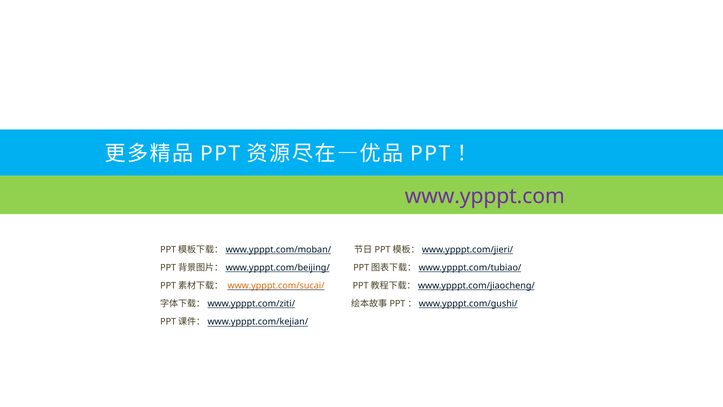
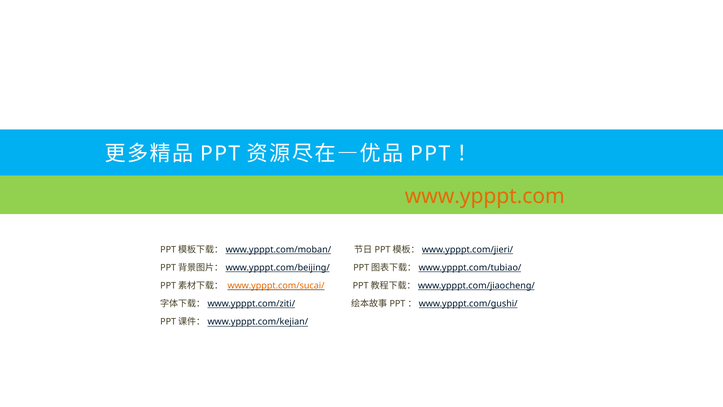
www.ypppt.com colour: purple -> orange
